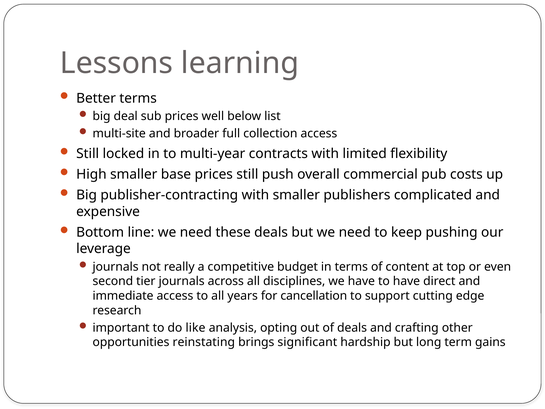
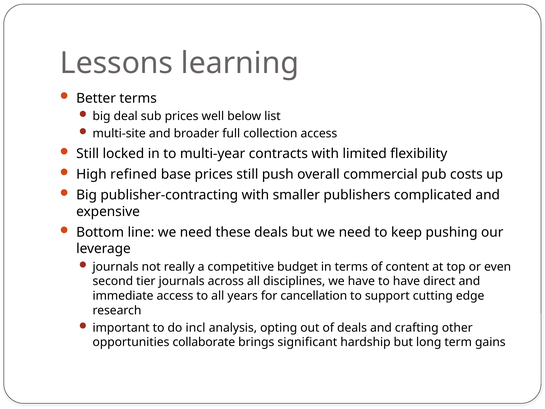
High smaller: smaller -> refined
like: like -> incl
reinstating: reinstating -> collaborate
